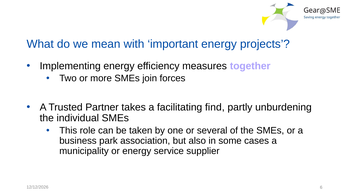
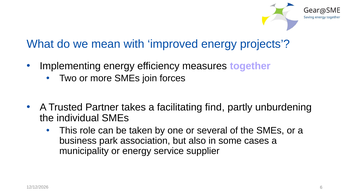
important: important -> improved
